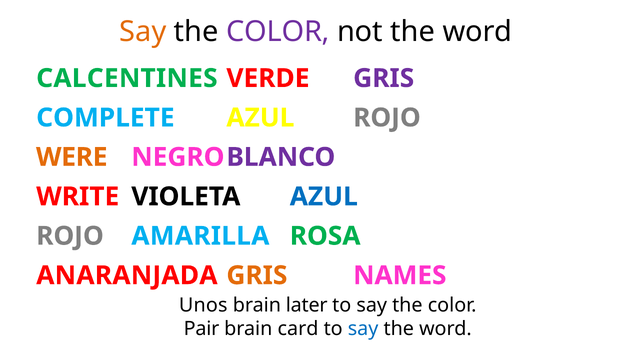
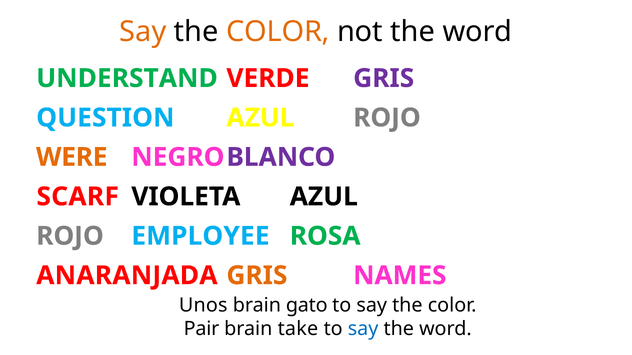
COLOR at (278, 32) colour: purple -> orange
CALCENTINES: CALCENTINES -> UNDERSTAND
COMPLETE: COMPLETE -> QUESTION
WRITE: WRITE -> SCARF
AZUL at (324, 197) colour: blue -> black
AMARILLA: AMARILLA -> EMPLOYEE
later: later -> gato
card: card -> take
